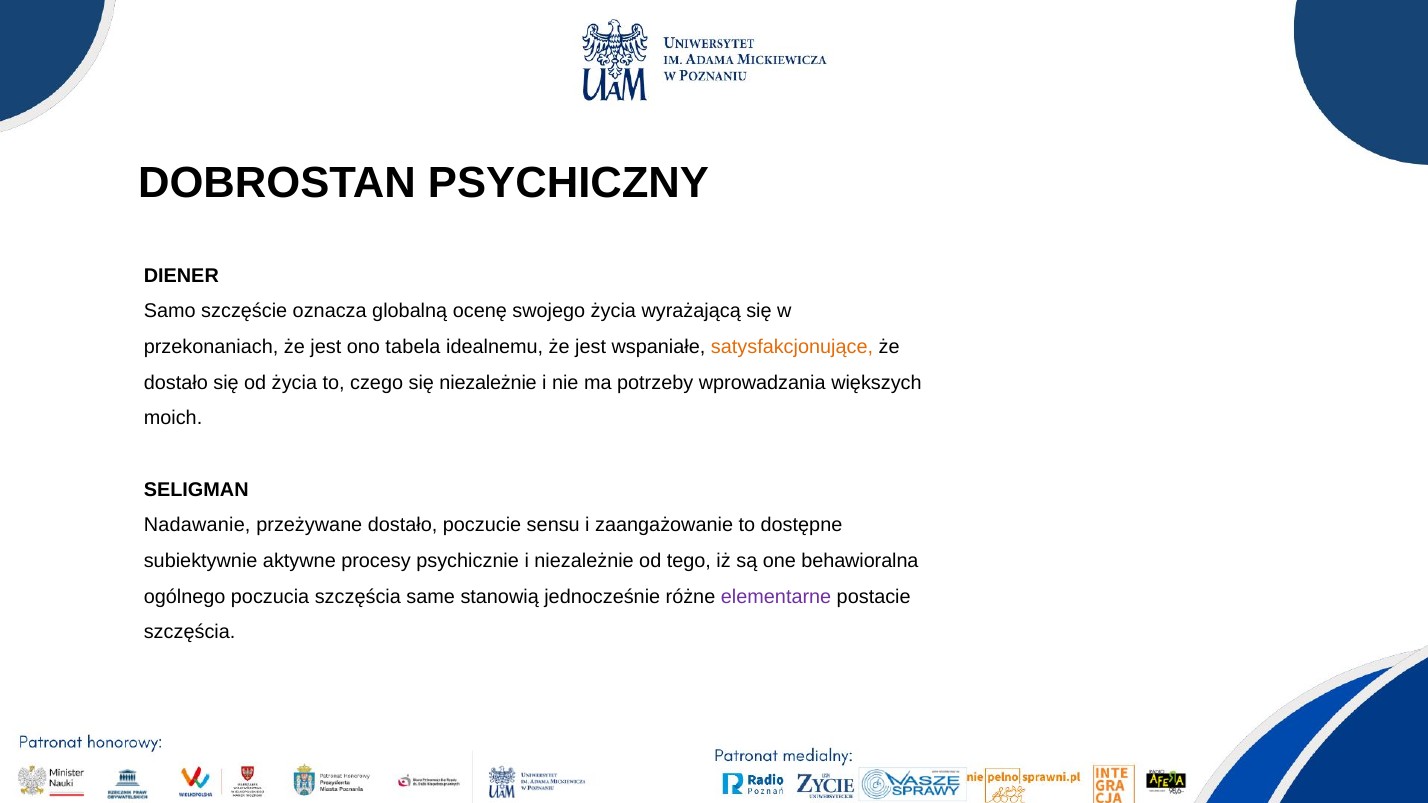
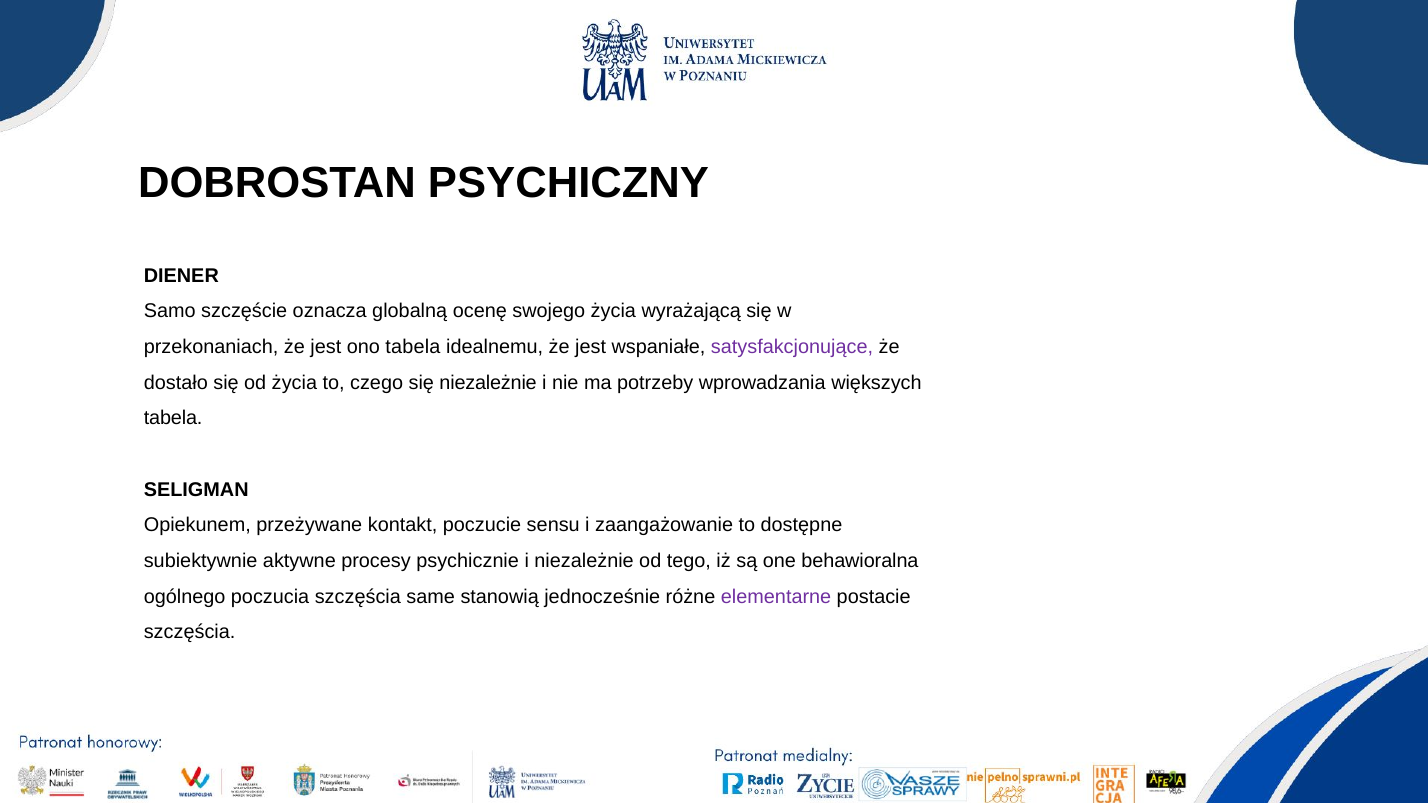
satysfakcjonujące colour: orange -> purple
moich at (173, 418): moich -> tabela
Nadawanie: Nadawanie -> Opiekunem
przeżywane dostało: dostało -> kontakt
